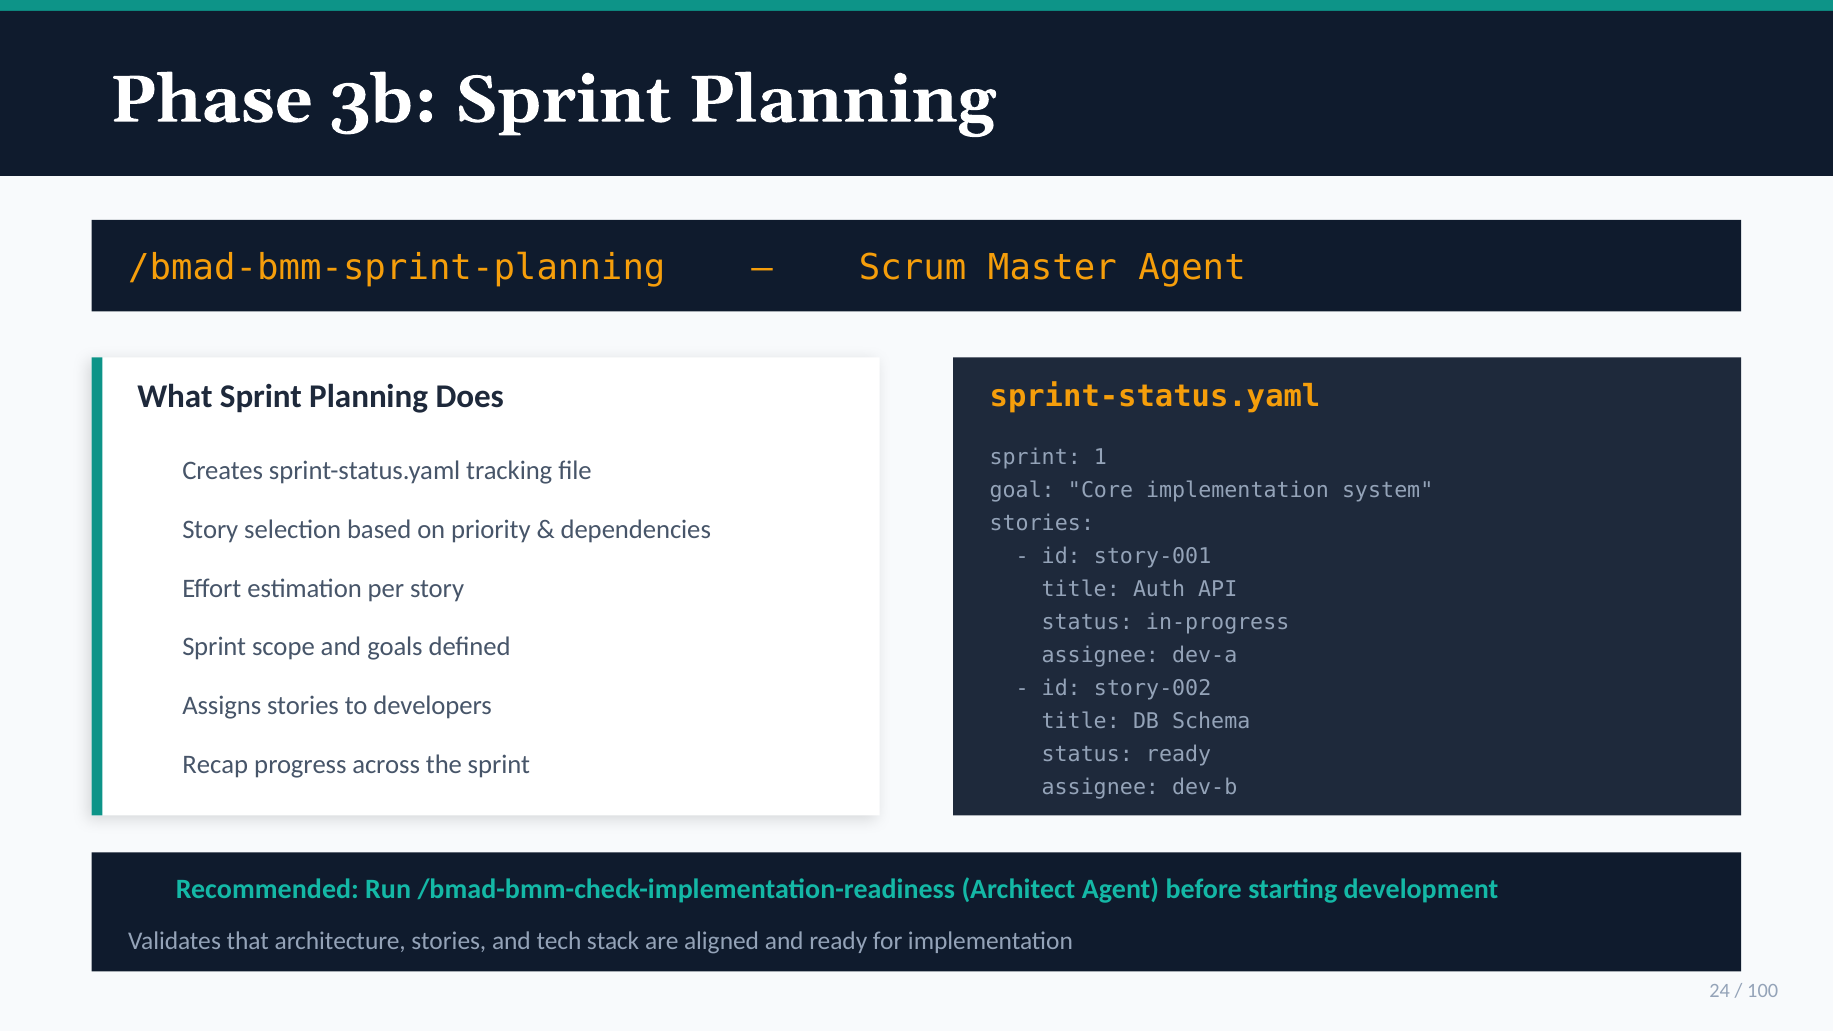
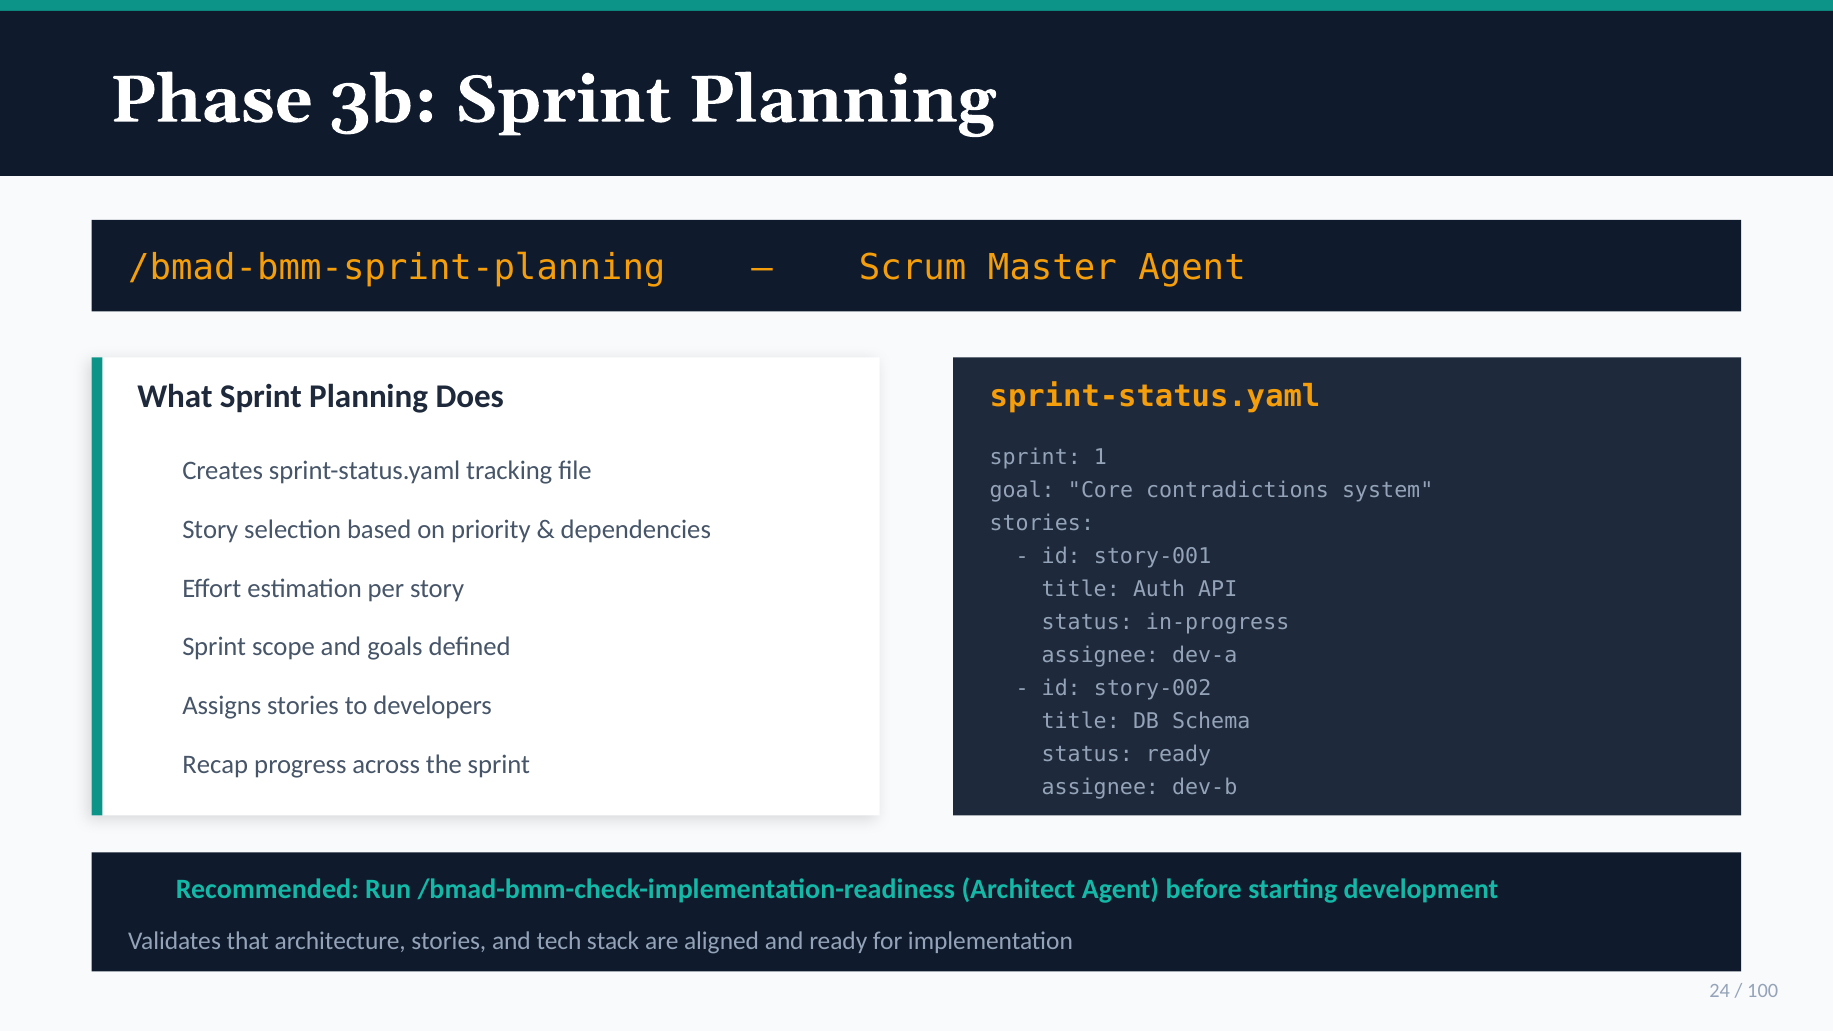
Core implementation: implementation -> contradictions
